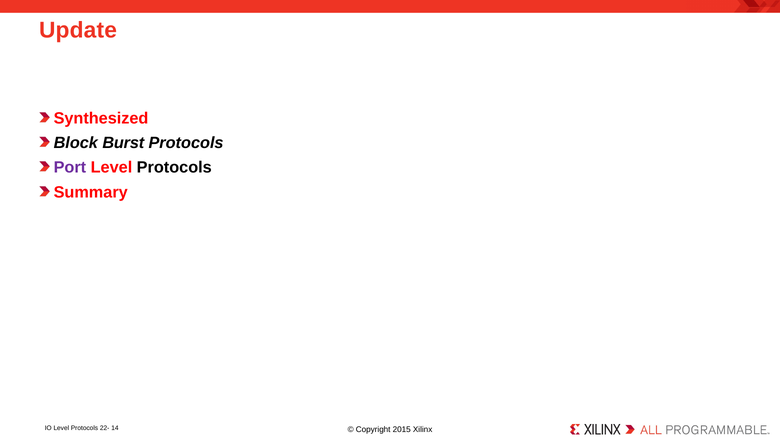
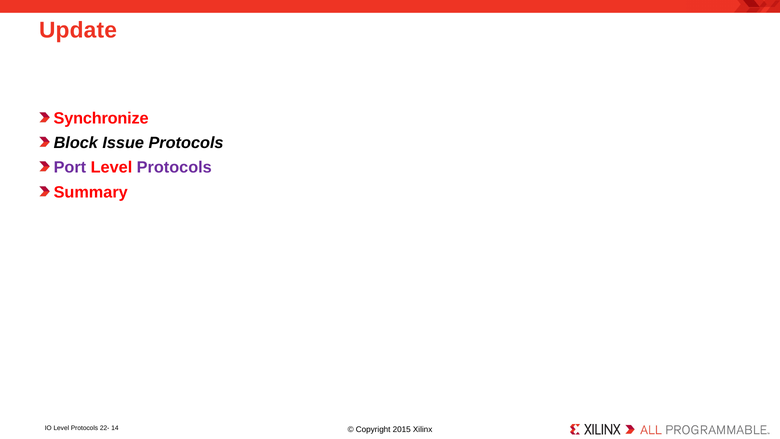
Synthesized: Synthesized -> Synchronize
Burst: Burst -> Issue
Protocols at (174, 168) colour: black -> purple
